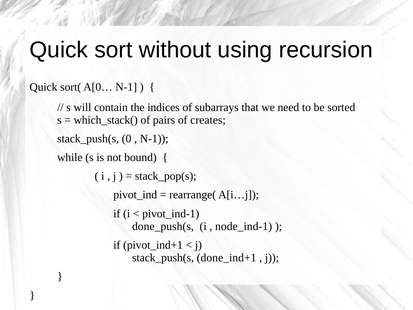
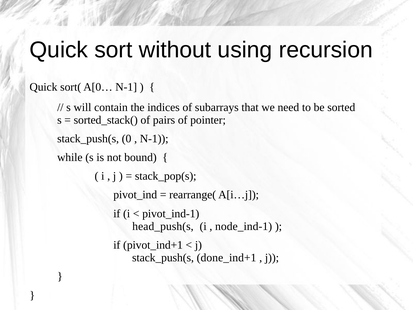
which_stack(: which_stack( -> sorted_stack(
creates: creates -> pointer
done_push(s: done_push(s -> head_push(s
